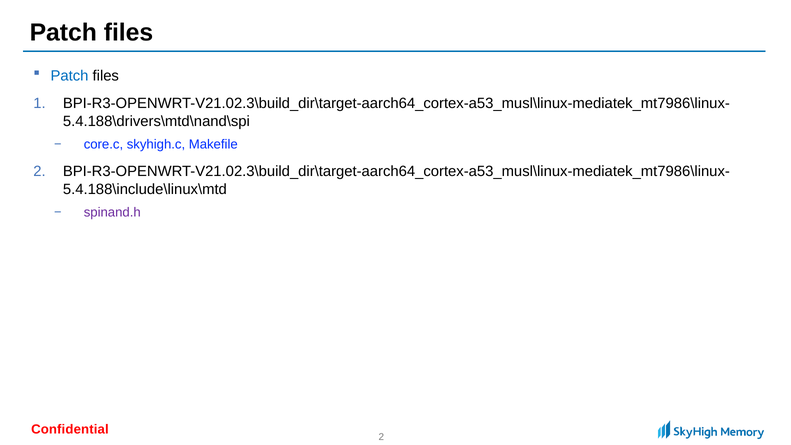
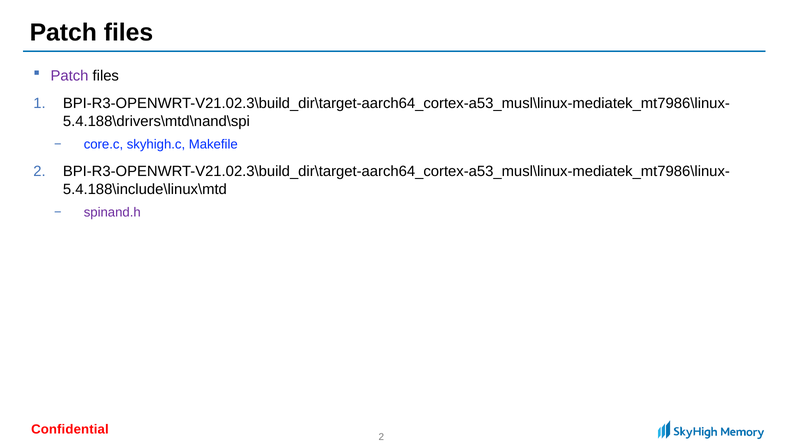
Patch at (70, 76) colour: blue -> purple
